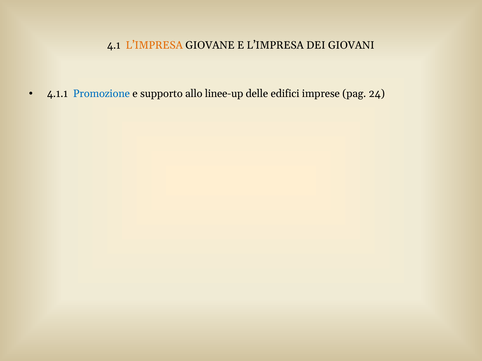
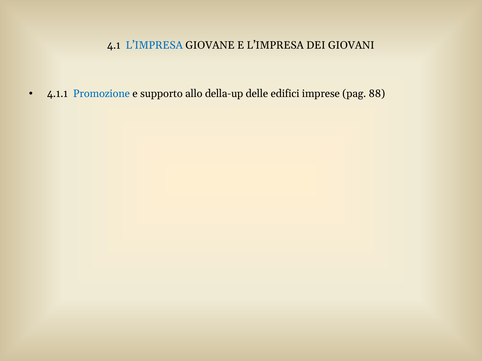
L’IMPRESA at (154, 45) colour: orange -> blue
linee-up: linee-up -> della-up
24: 24 -> 88
